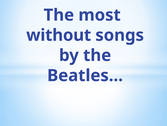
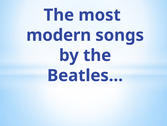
without: without -> modern
